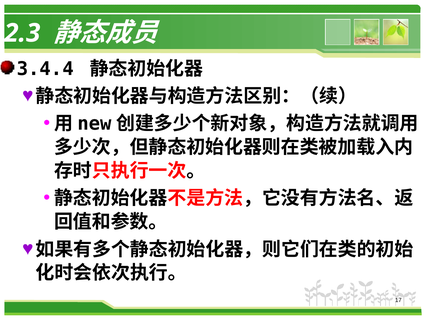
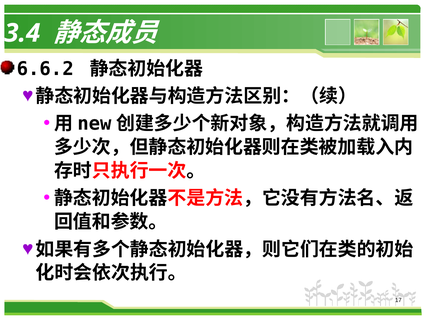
2.3: 2.3 -> 3.4
3.4.4: 3.4.4 -> 6.6.2
